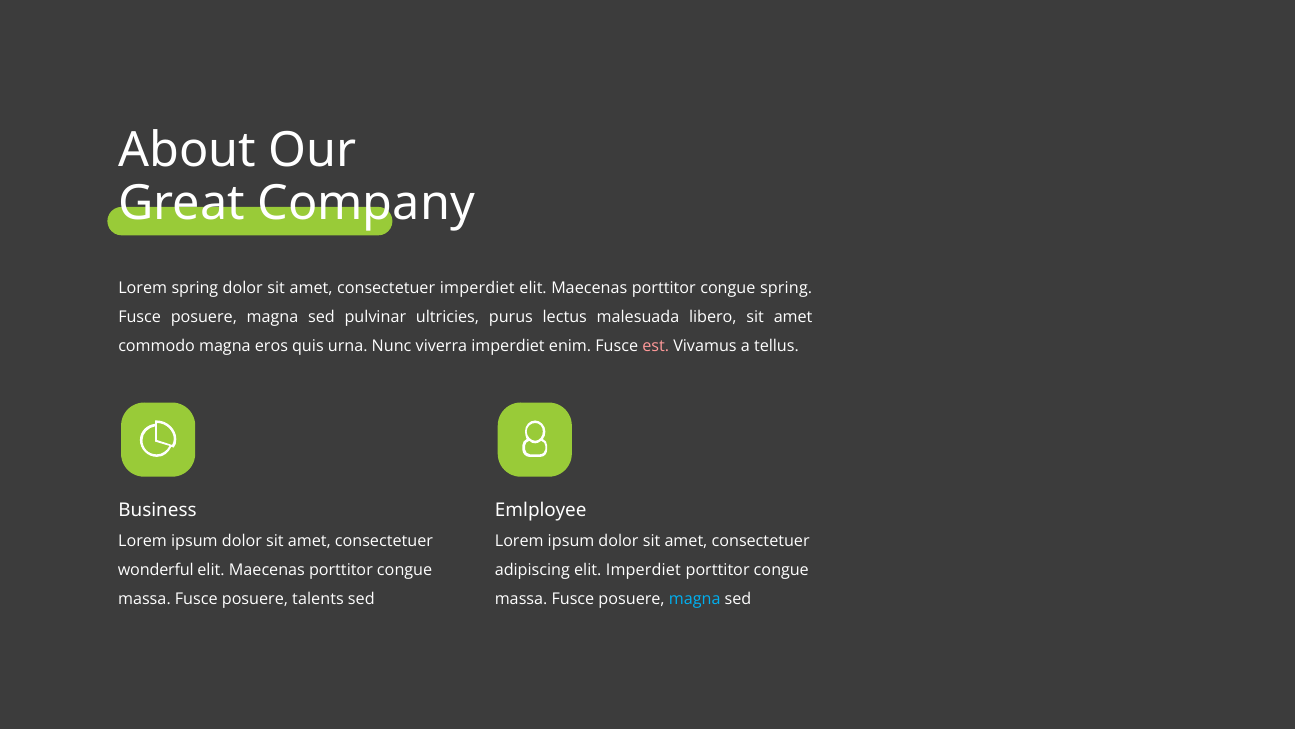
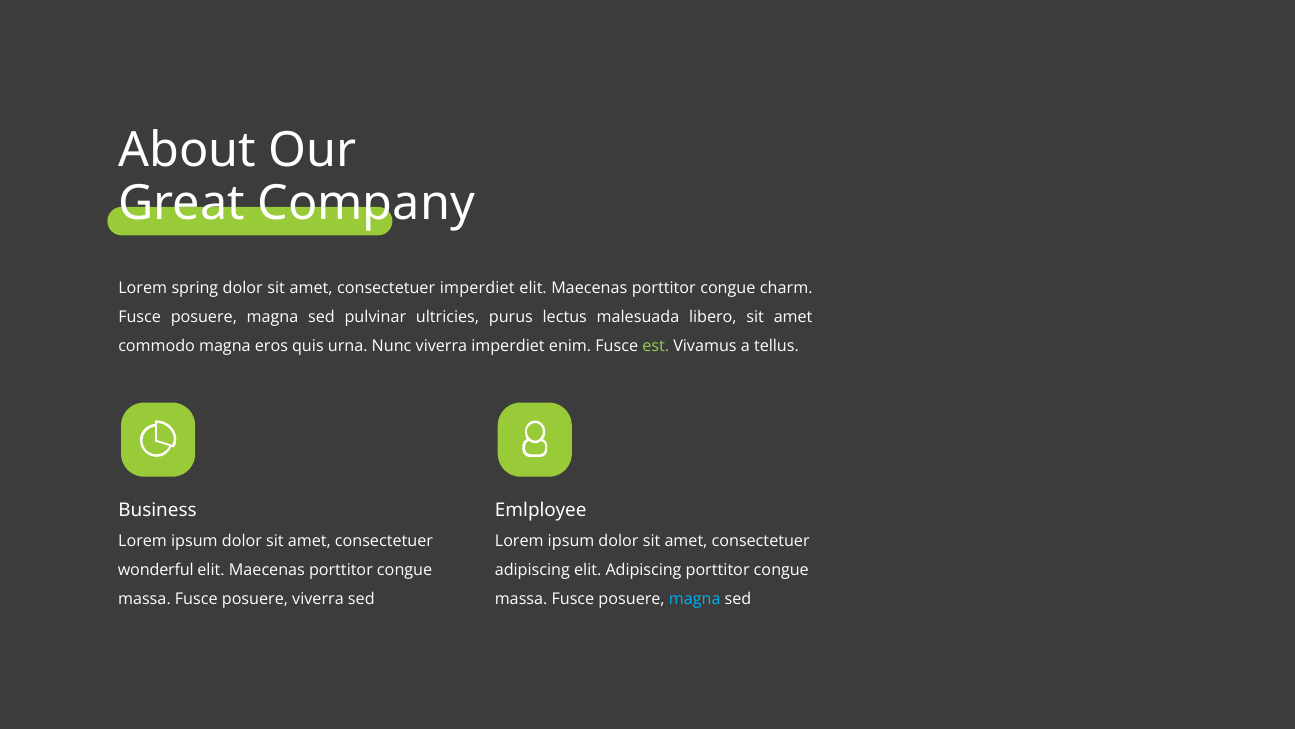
congue spring: spring -> charm
est colour: pink -> light green
elit Imperdiet: Imperdiet -> Adipiscing
posuere talents: talents -> viverra
